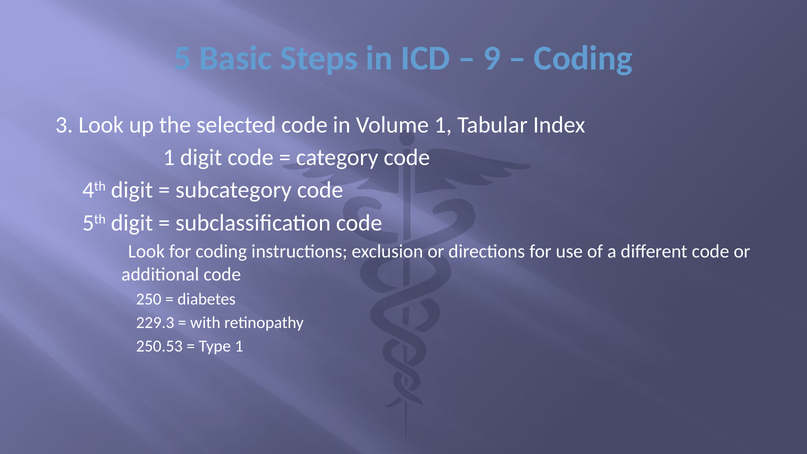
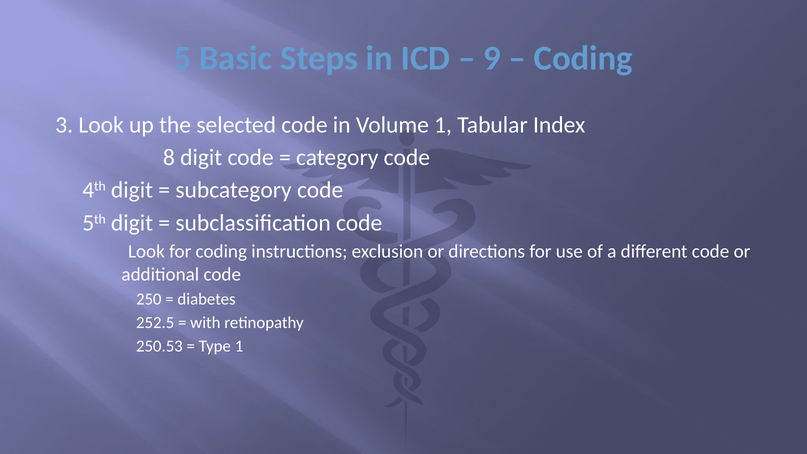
1 at (169, 157): 1 -> 8
229.3: 229.3 -> 252.5
